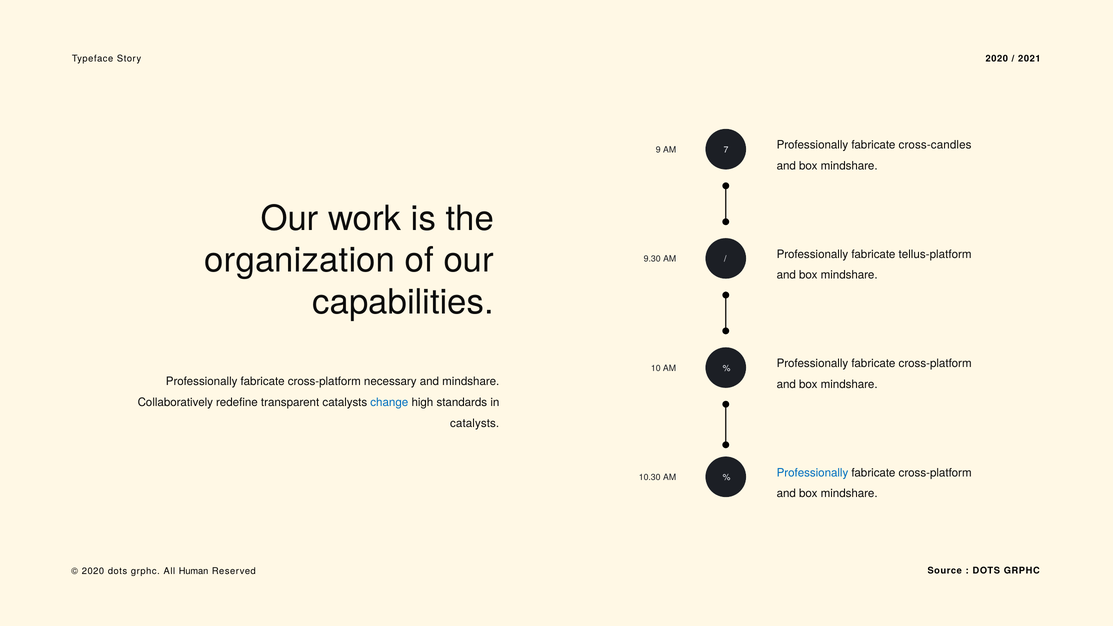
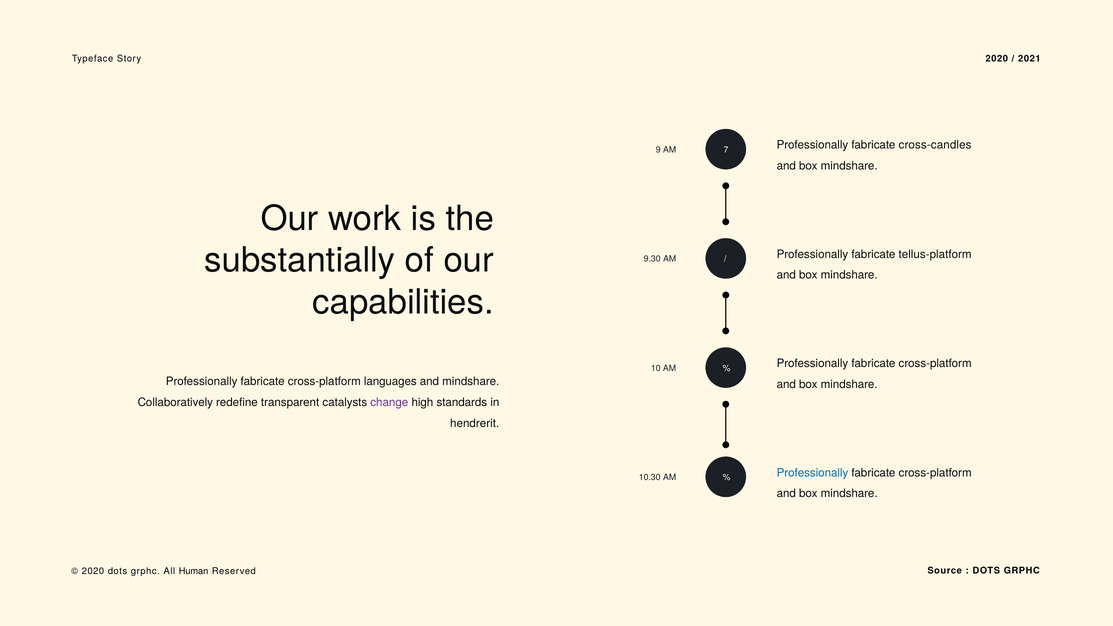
organization: organization -> substantially
necessary: necessary -> languages
change colour: blue -> purple
catalysts at (475, 423): catalysts -> hendrerit
